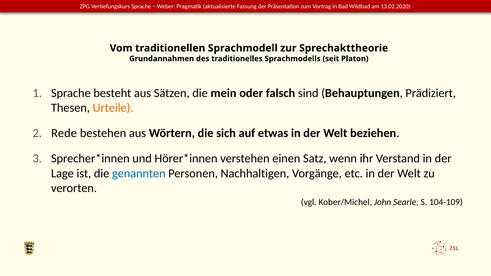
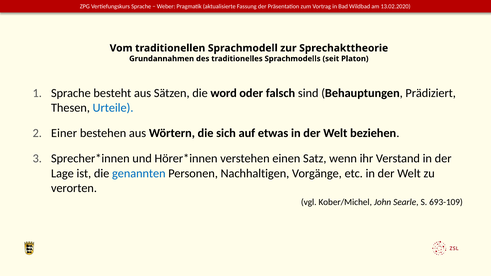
mein: mein -> word
Urteile colour: orange -> blue
Rede: Rede -> Einer
104-109: 104-109 -> 693-109
